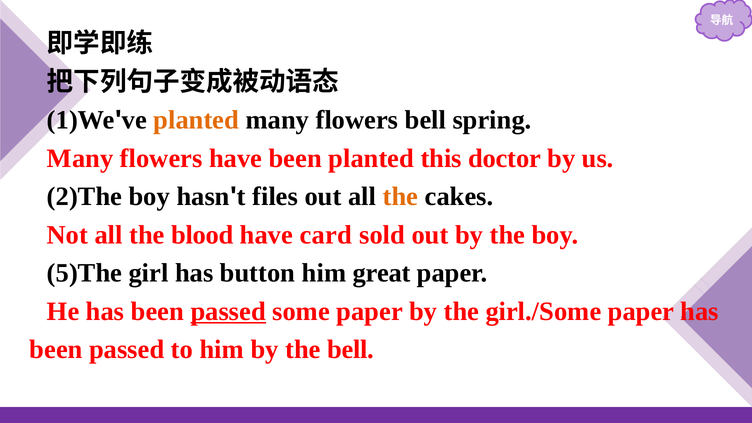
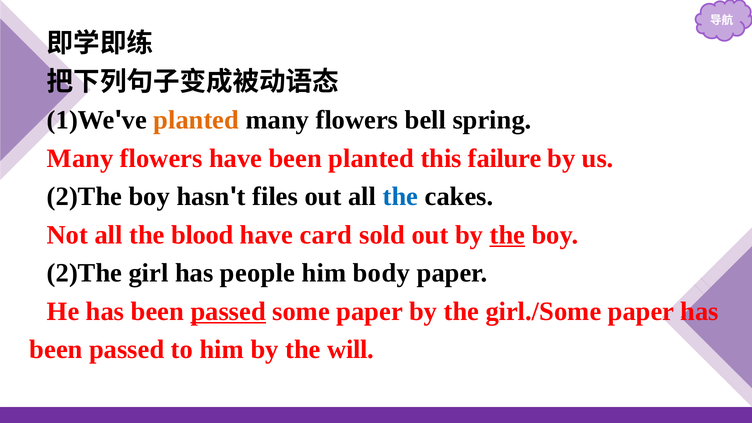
doctor: doctor -> failure
the at (400, 197) colour: orange -> blue
the at (507, 235) underline: none -> present
5)The at (84, 273): 5)The -> 2)The
button: button -> people
great: great -> body
the bell: bell -> will
